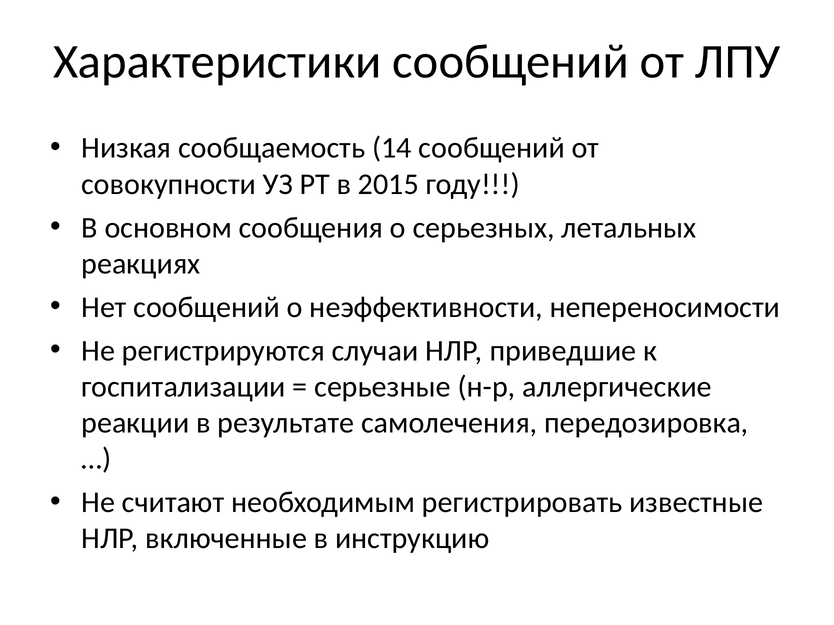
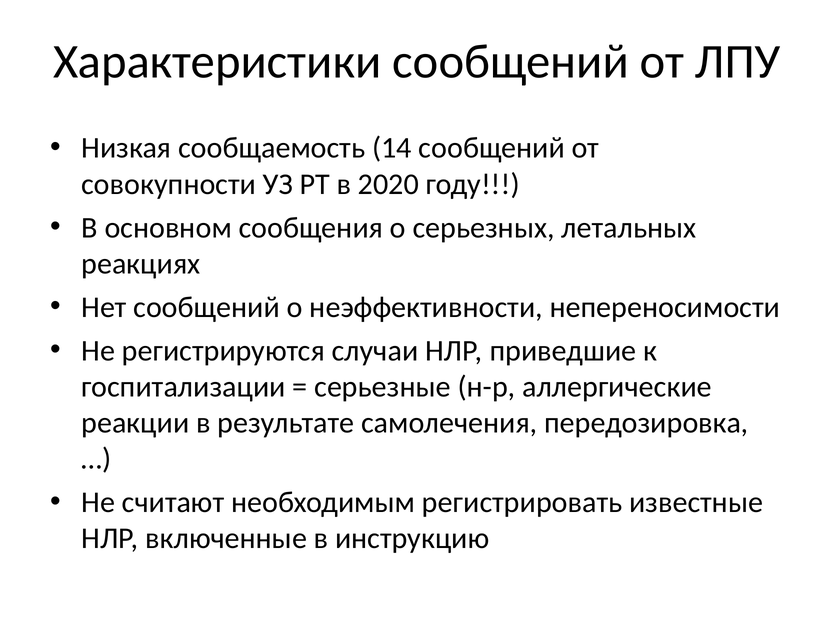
2015: 2015 -> 2020
